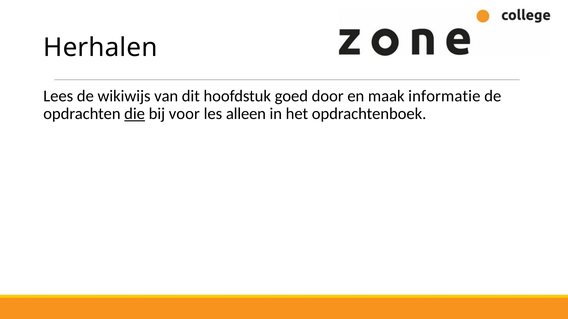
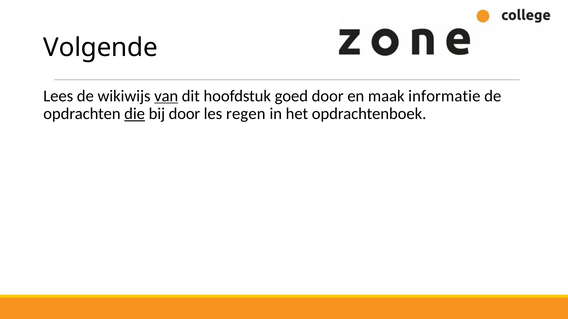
Herhalen: Herhalen -> Volgende
van underline: none -> present
bij voor: voor -> door
alleen: alleen -> regen
